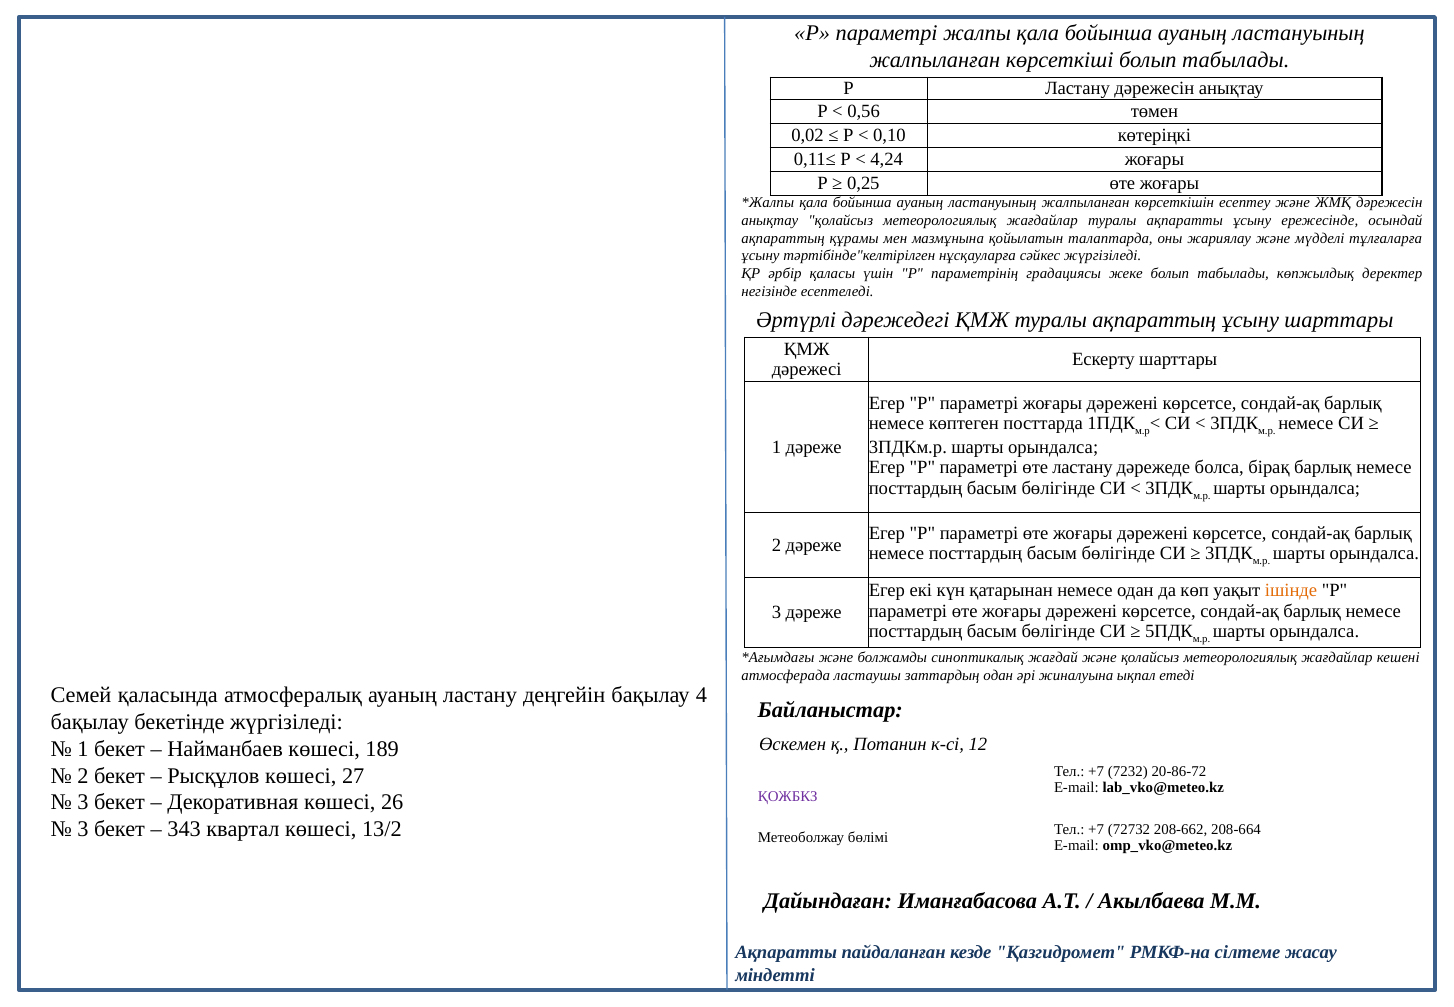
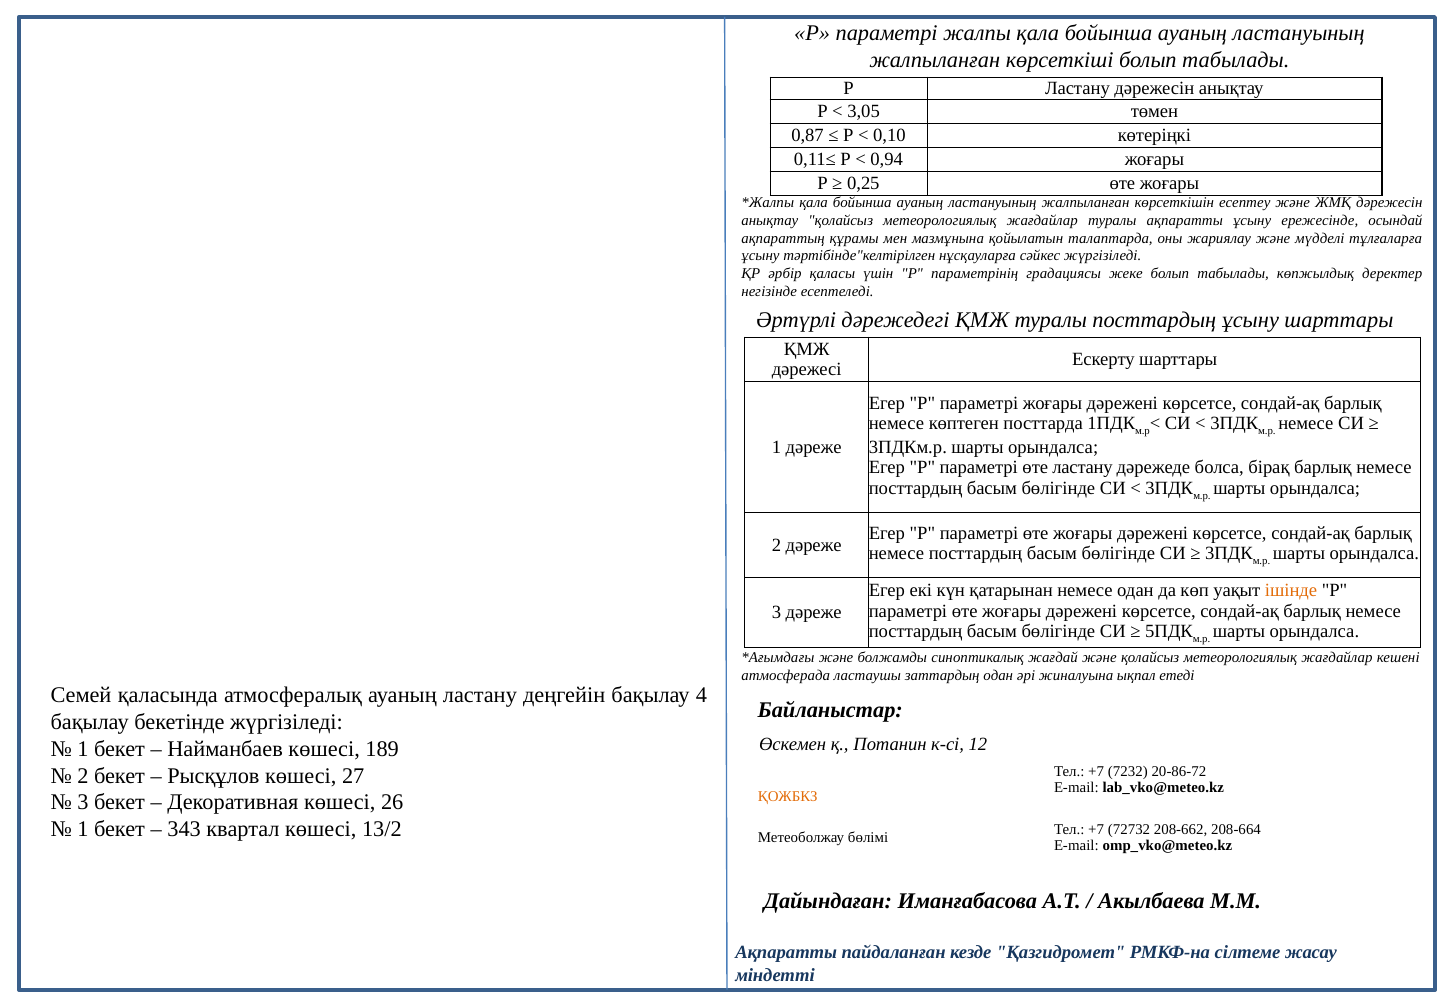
0,56: 0,56 -> 3,05
0,02: 0,02 -> 0,87
4,24: 4,24 -> 0,94
туралы ақпараттың: ақпараттың -> посттардың
ҚОЖБКЗ colour: purple -> orange
3 at (83, 829): 3 -> 1
